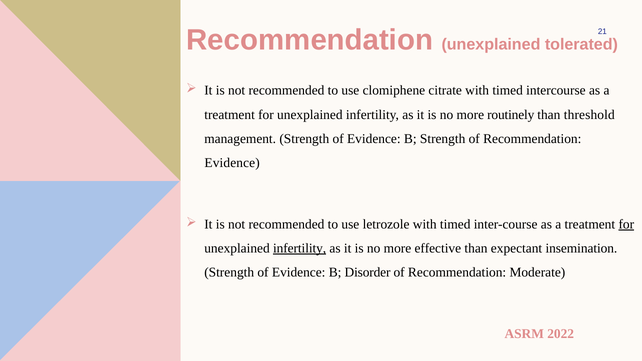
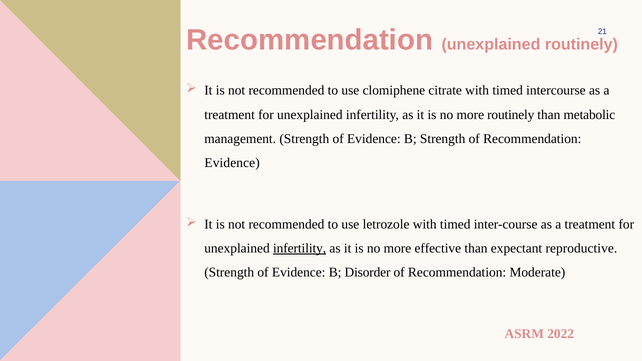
unexplained tolerated: tolerated -> routinely
threshold: threshold -> metabolic
for at (626, 224) underline: present -> none
insemination: insemination -> reproductive
